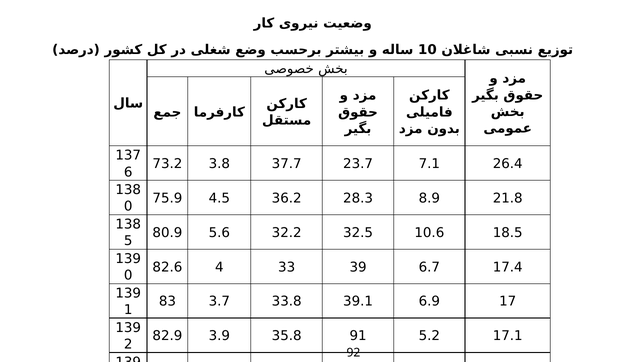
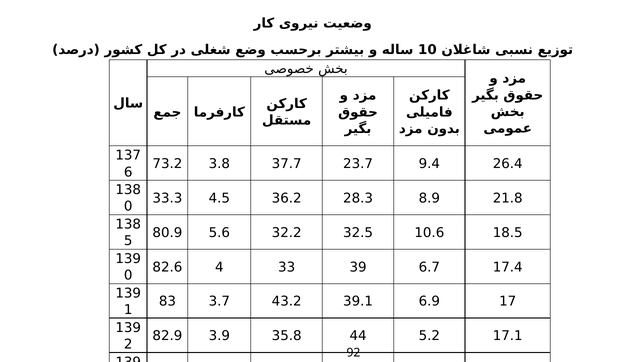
7.1: 7.1 -> 9.4
75.9: 75.9 -> 33.3
33.8: 33.8 -> 43.2
91: 91 -> 44
